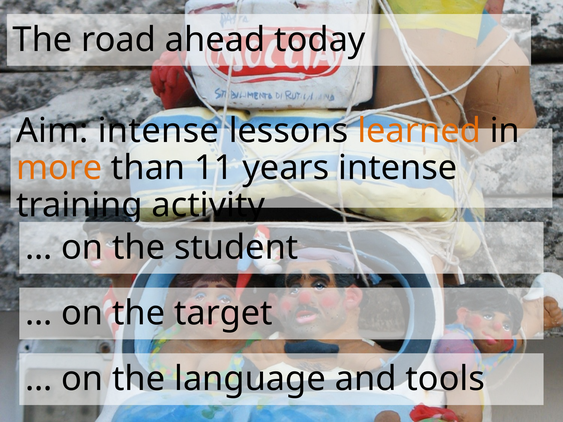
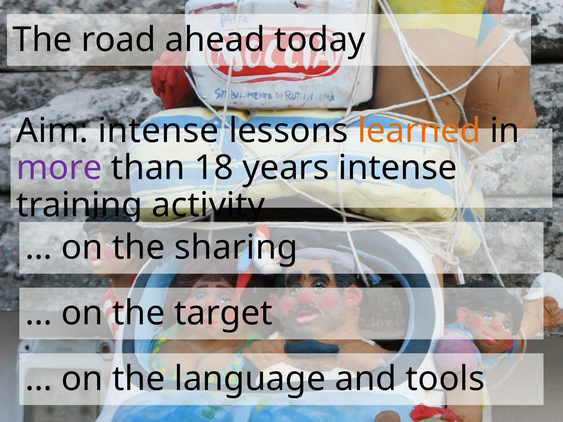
more colour: orange -> purple
11: 11 -> 18
student: student -> sharing
